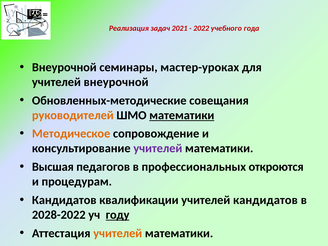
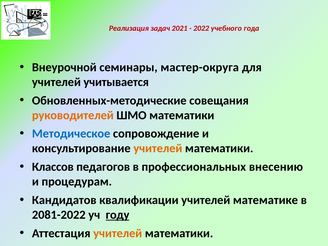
мастер-уроках: мастер-уроках -> мастер-округа
учителей внеурочной: внеурочной -> учитывается
математики at (182, 115) underline: present -> none
Методическое colour: orange -> blue
учителей at (158, 148) colour: purple -> orange
Высшая: Высшая -> Классов
откроются: откроются -> внесению
учителей кандидатов: кандидатов -> математике
2028-2022: 2028-2022 -> 2081-2022
